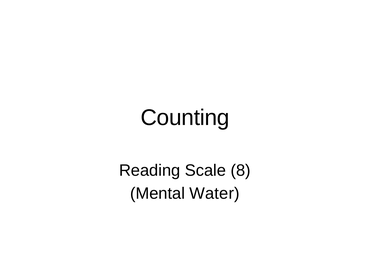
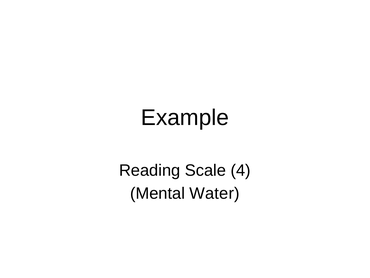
Counting: Counting -> Example
8: 8 -> 4
